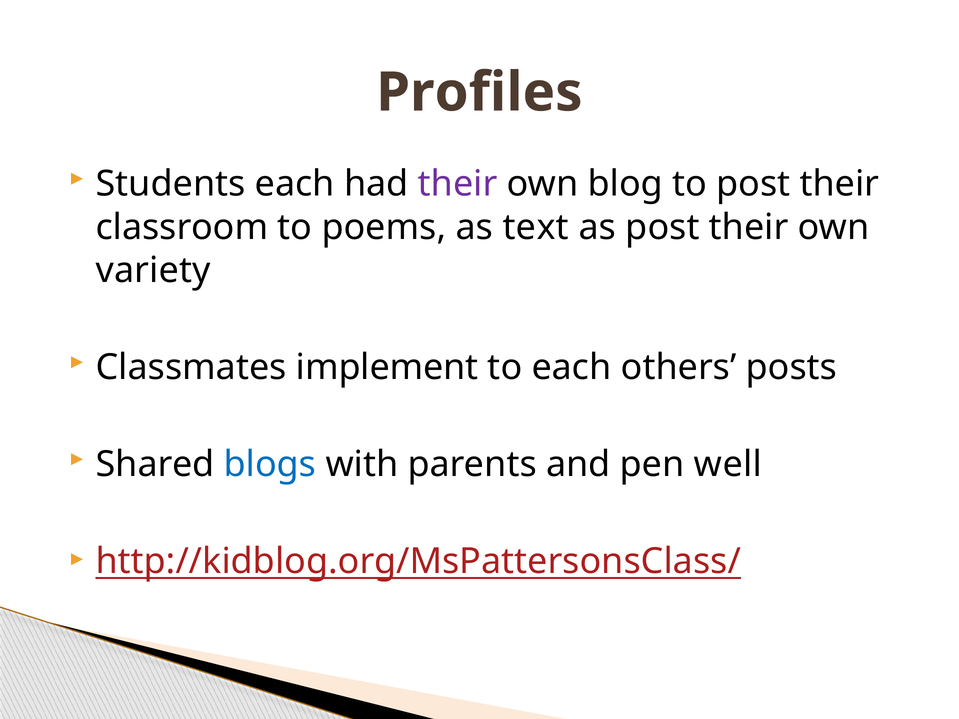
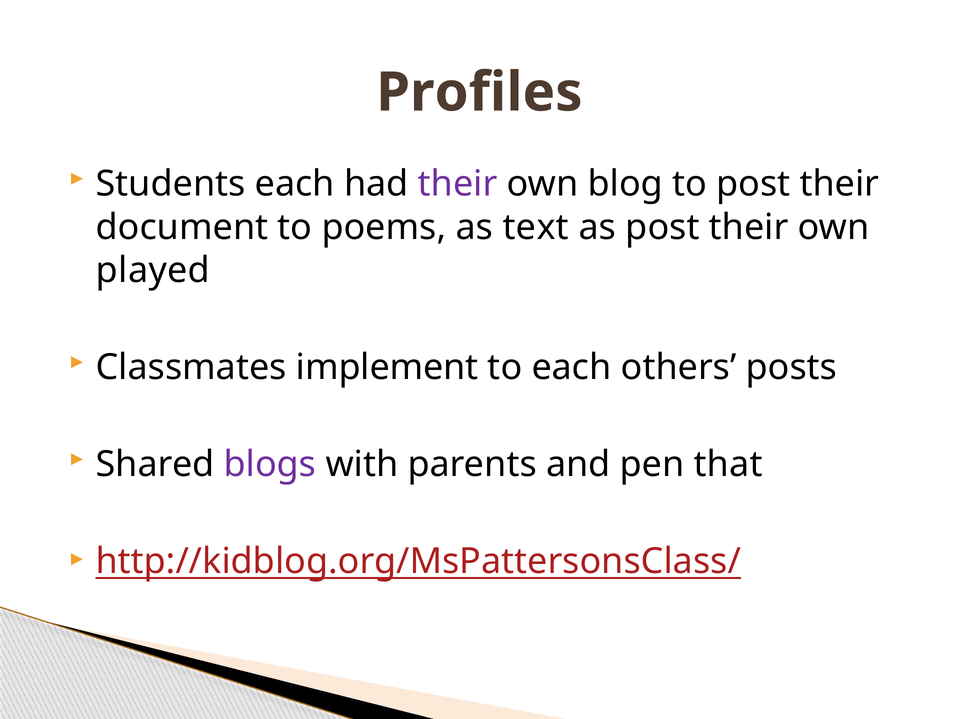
classroom: classroom -> document
variety: variety -> played
blogs colour: blue -> purple
well: well -> that
